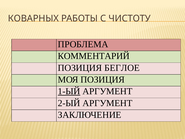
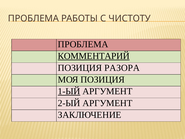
КОВАРНЫХ at (33, 18): КОВАРНЫХ -> ПРОБЛЕМА
КОММЕНТАРИЙ underline: none -> present
БЕГЛОЕ: БЕГЛОЕ -> РАЗОРА
